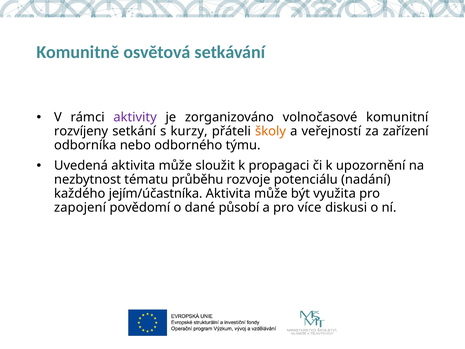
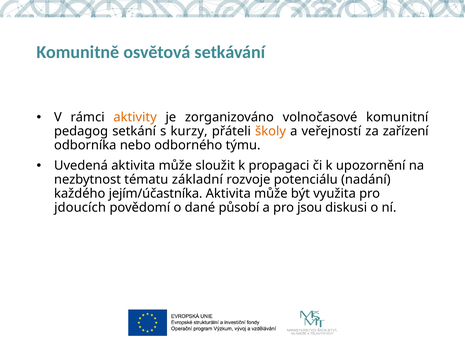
aktivity colour: purple -> orange
rozvíjeny: rozvíjeny -> pedagog
průběhu: průběhu -> základní
zapojení: zapojení -> jdoucích
více: více -> jsou
